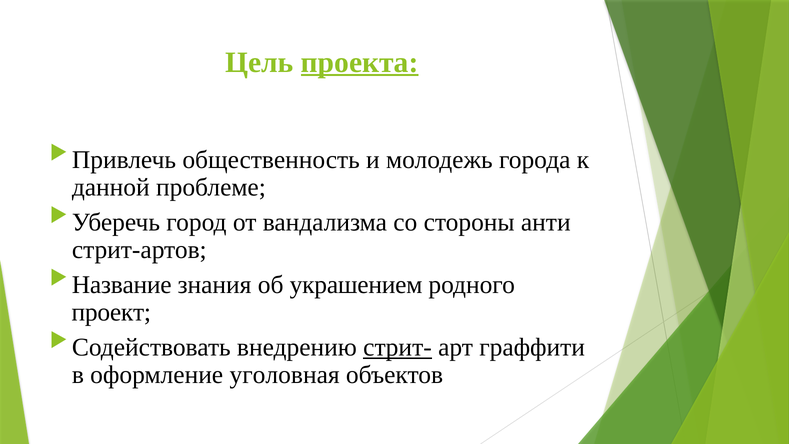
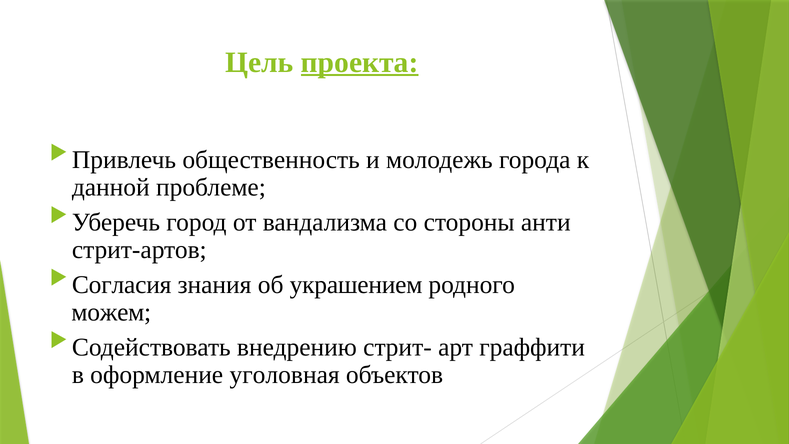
Название: Название -> Согласия
проект: проект -> можем
стрит- underline: present -> none
